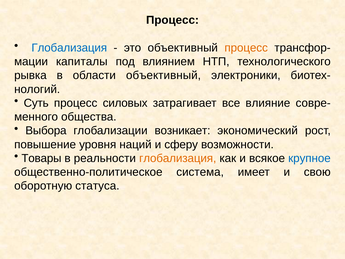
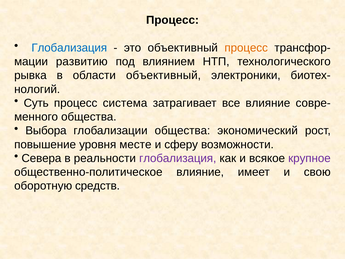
капиталы: капиталы -> развитию
силовых: силовых -> система
глобализации возникает: возникает -> общества
наций: наций -> месте
Товары: Товары -> Севера
глобализация at (178, 158) colour: orange -> purple
крупное colour: blue -> purple
общественно-политическое система: система -> влияние
статуса: статуса -> средств
